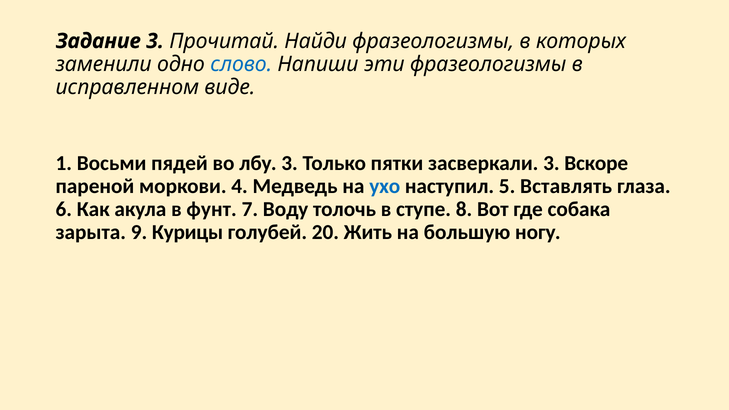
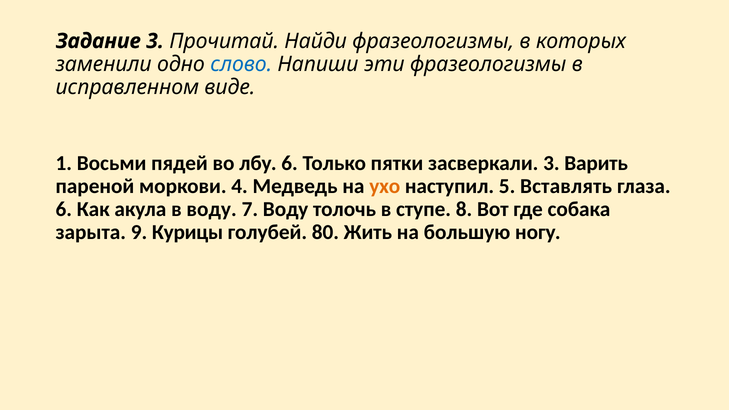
лбу 3: 3 -> 6
Вскоре: Вскоре -> Варить
ухо colour: blue -> orange
в фунт: фунт -> воду
20: 20 -> 80
